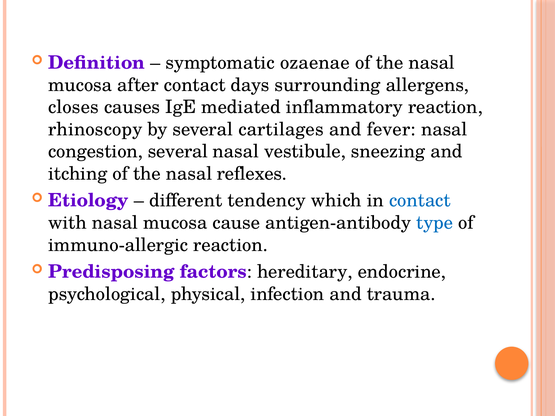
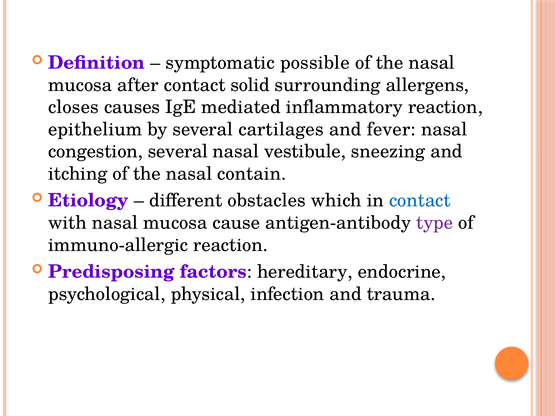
ozaenae: ozaenae -> possible
days: days -> solid
rhinoscopy: rhinoscopy -> epithelium
reflexes: reflexes -> contain
tendency: tendency -> obstacles
type colour: blue -> purple
